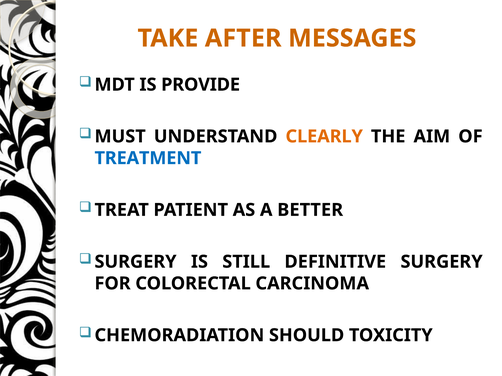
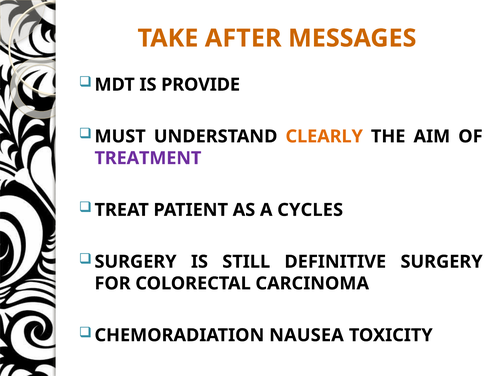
TREATMENT colour: blue -> purple
BETTER: BETTER -> CYCLES
SHOULD: SHOULD -> NAUSEA
